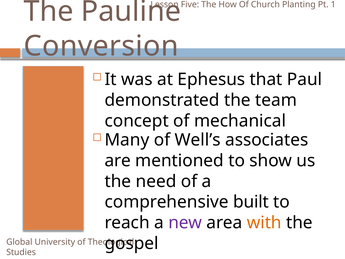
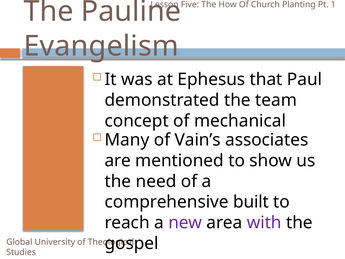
Conversion: Conversion -> Evangelism
Well’s: Well’s -> Vain’s
with colour: orange -> purple
